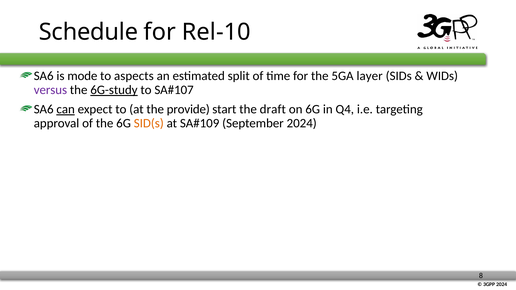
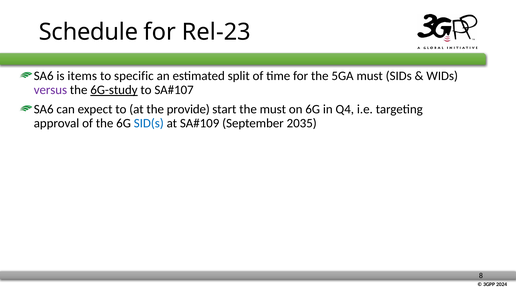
Rel-10: Rel-10 -> Rel-23
mode: mode -> items
aspects: aspects -> specific
5GA layer: layer -> must
can underline: present -> none
the draft: draft -> must
SID(s colour: orange -> blue
September 2024: 2024 -> 2035
